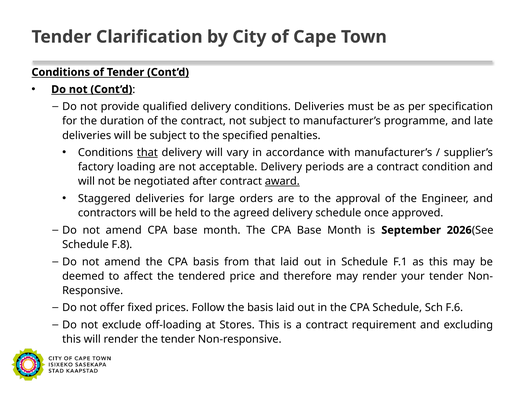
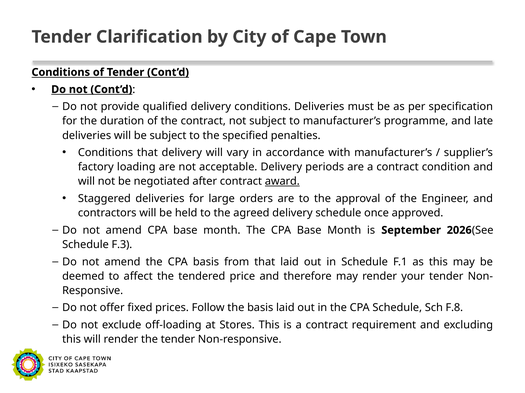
that at (147, 153) underline: present -> none
F.8: F.8 -> F.3
F.6: F.6 -> F.8
